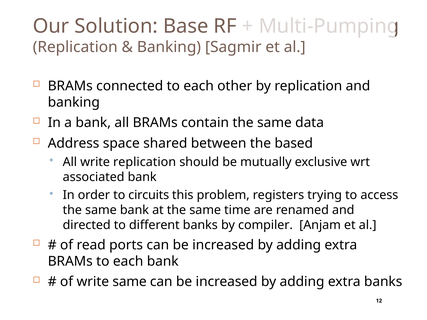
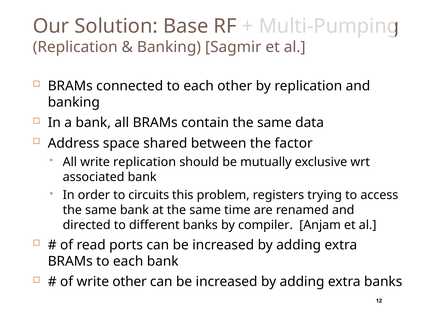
based: based -> factor
write same: same -> other
